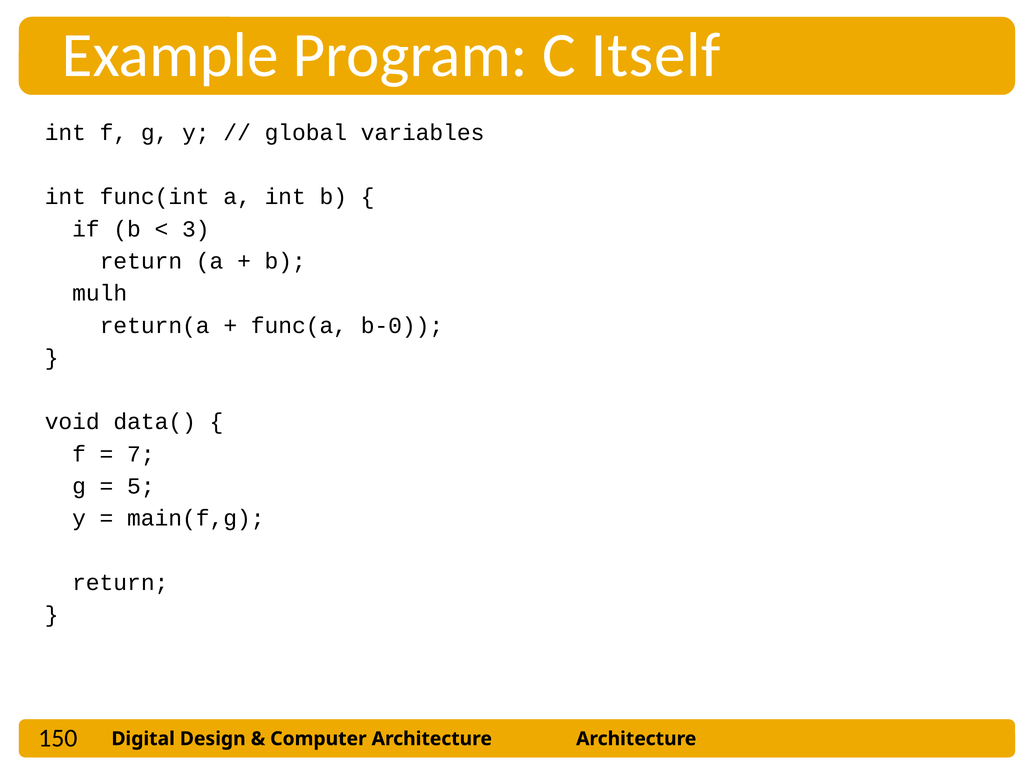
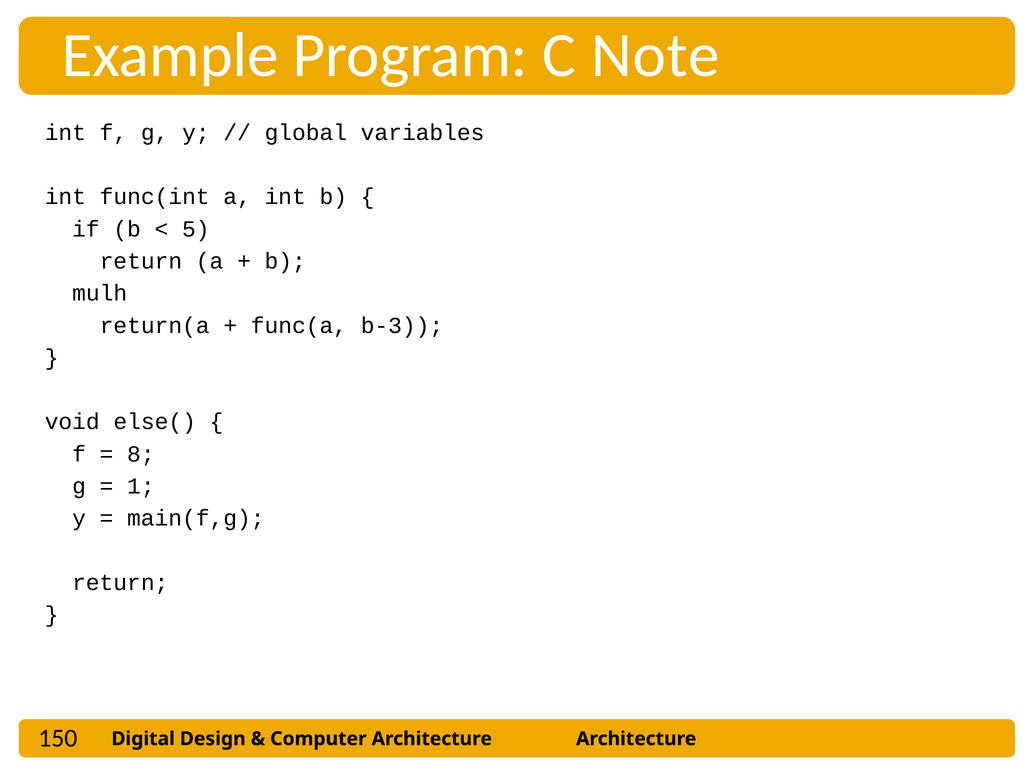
Itself: Itself -> Note
3: 3 -> 5
b-0: b-0 -> b-3
data(: data( -> else(
7: 7 -> 8
5: 5 -> 1
